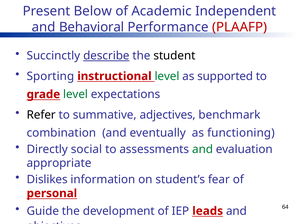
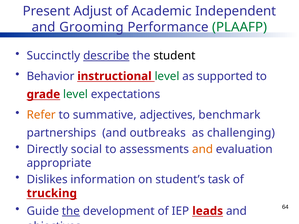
Below: Below -> Adjust
Behavioral: Behavioral -> Grooming
PLAAFP colour: red -> green
Sporting: Sporting -> Behavior
Refer colour: black -> orange
combination: combination -> partnerships
eventually: eventually -> outbreaks
functioning: functioning -> challenging
and at (203, 149) colour: green -> orange
fear: fear -> task
personal: personal -> trucking
the at (71, 211) underline: none -> present
